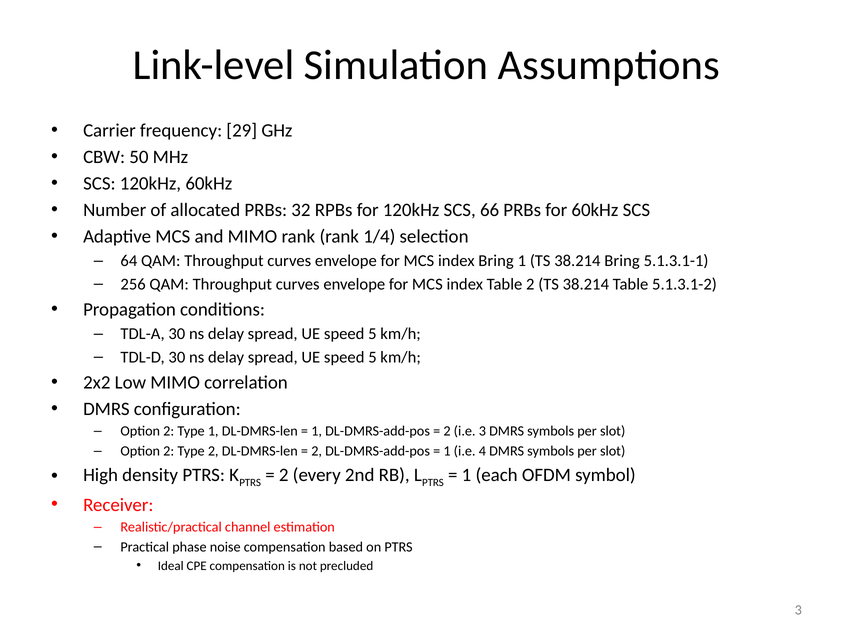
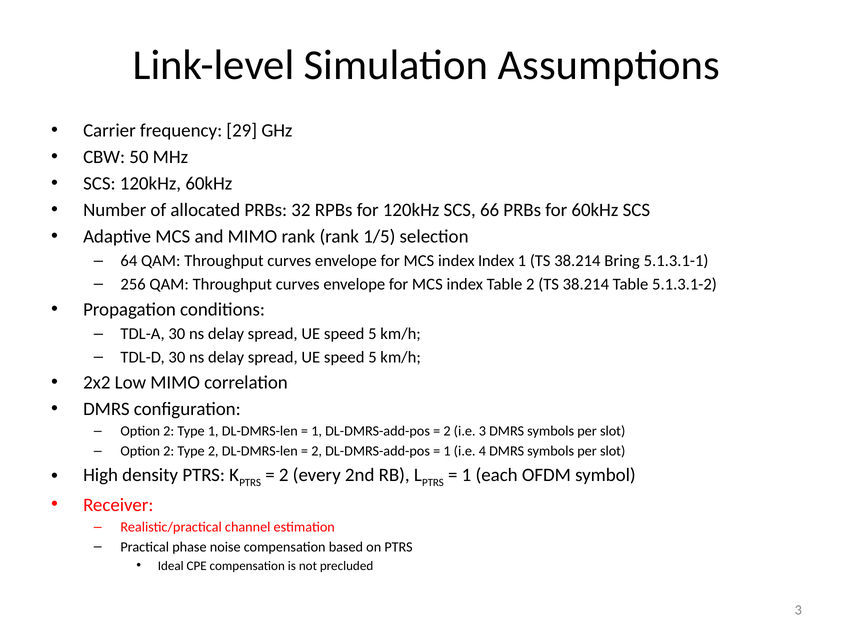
1/4: 1/4 -> 1/5
index Bring: Bring -> Index
